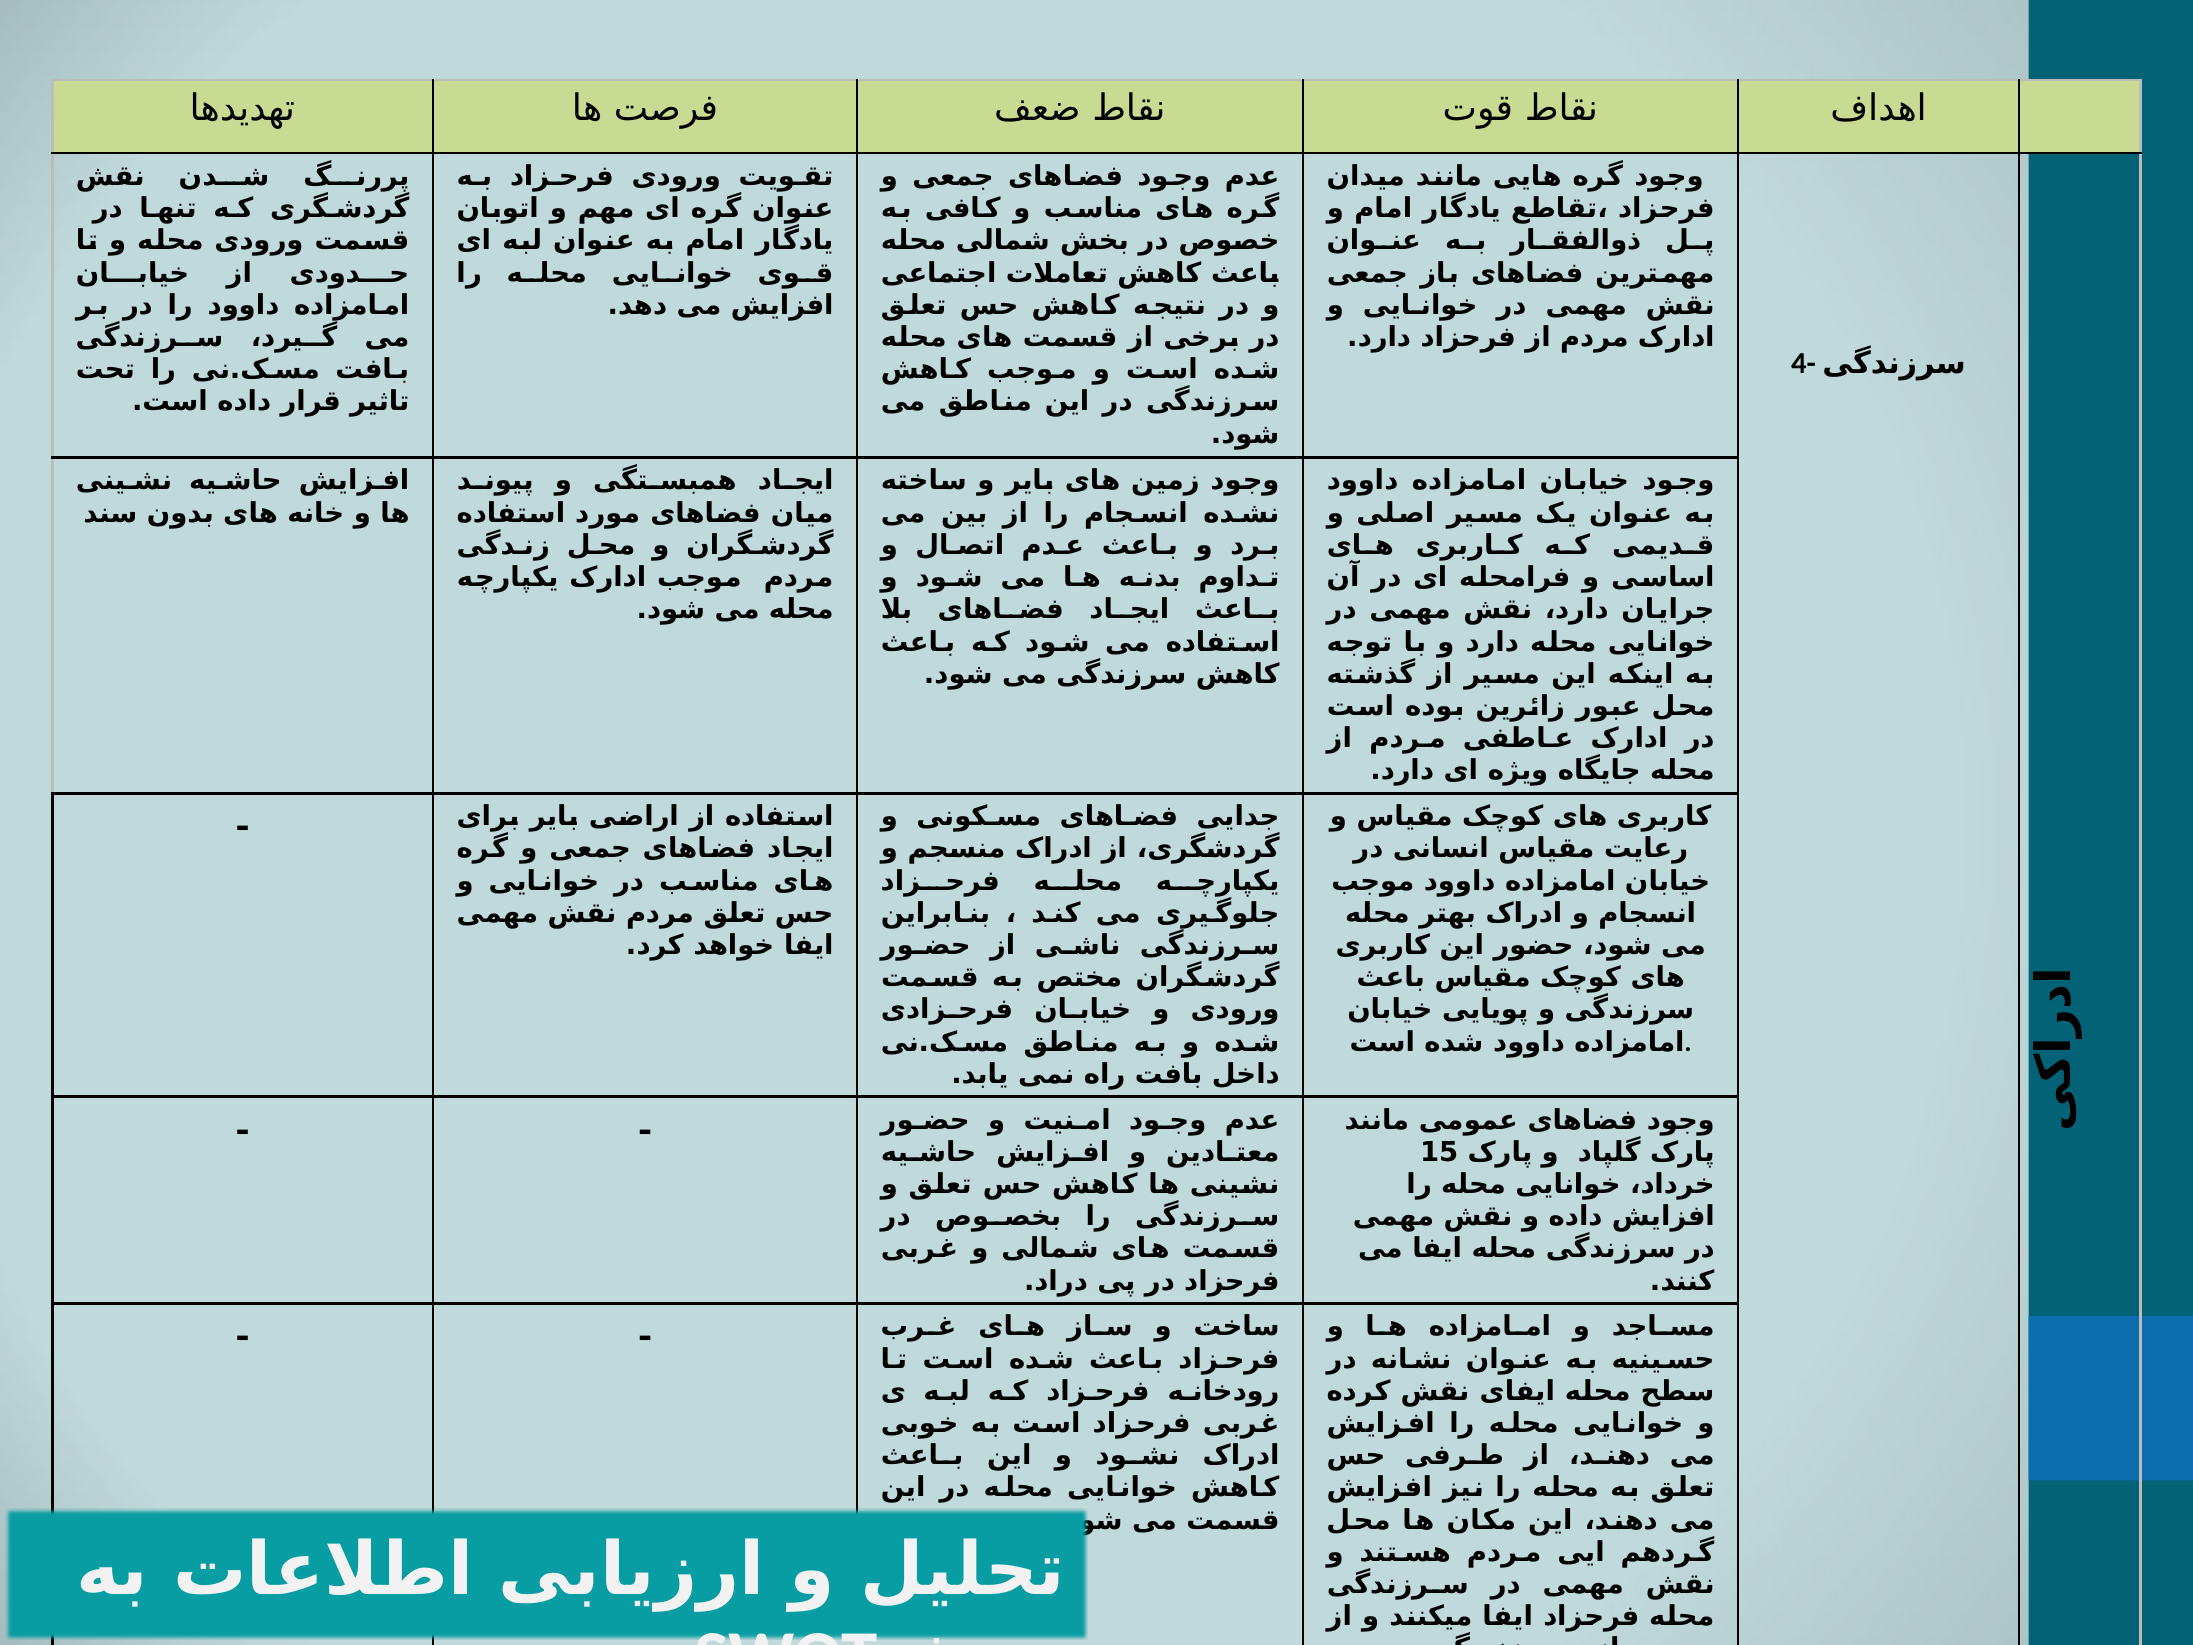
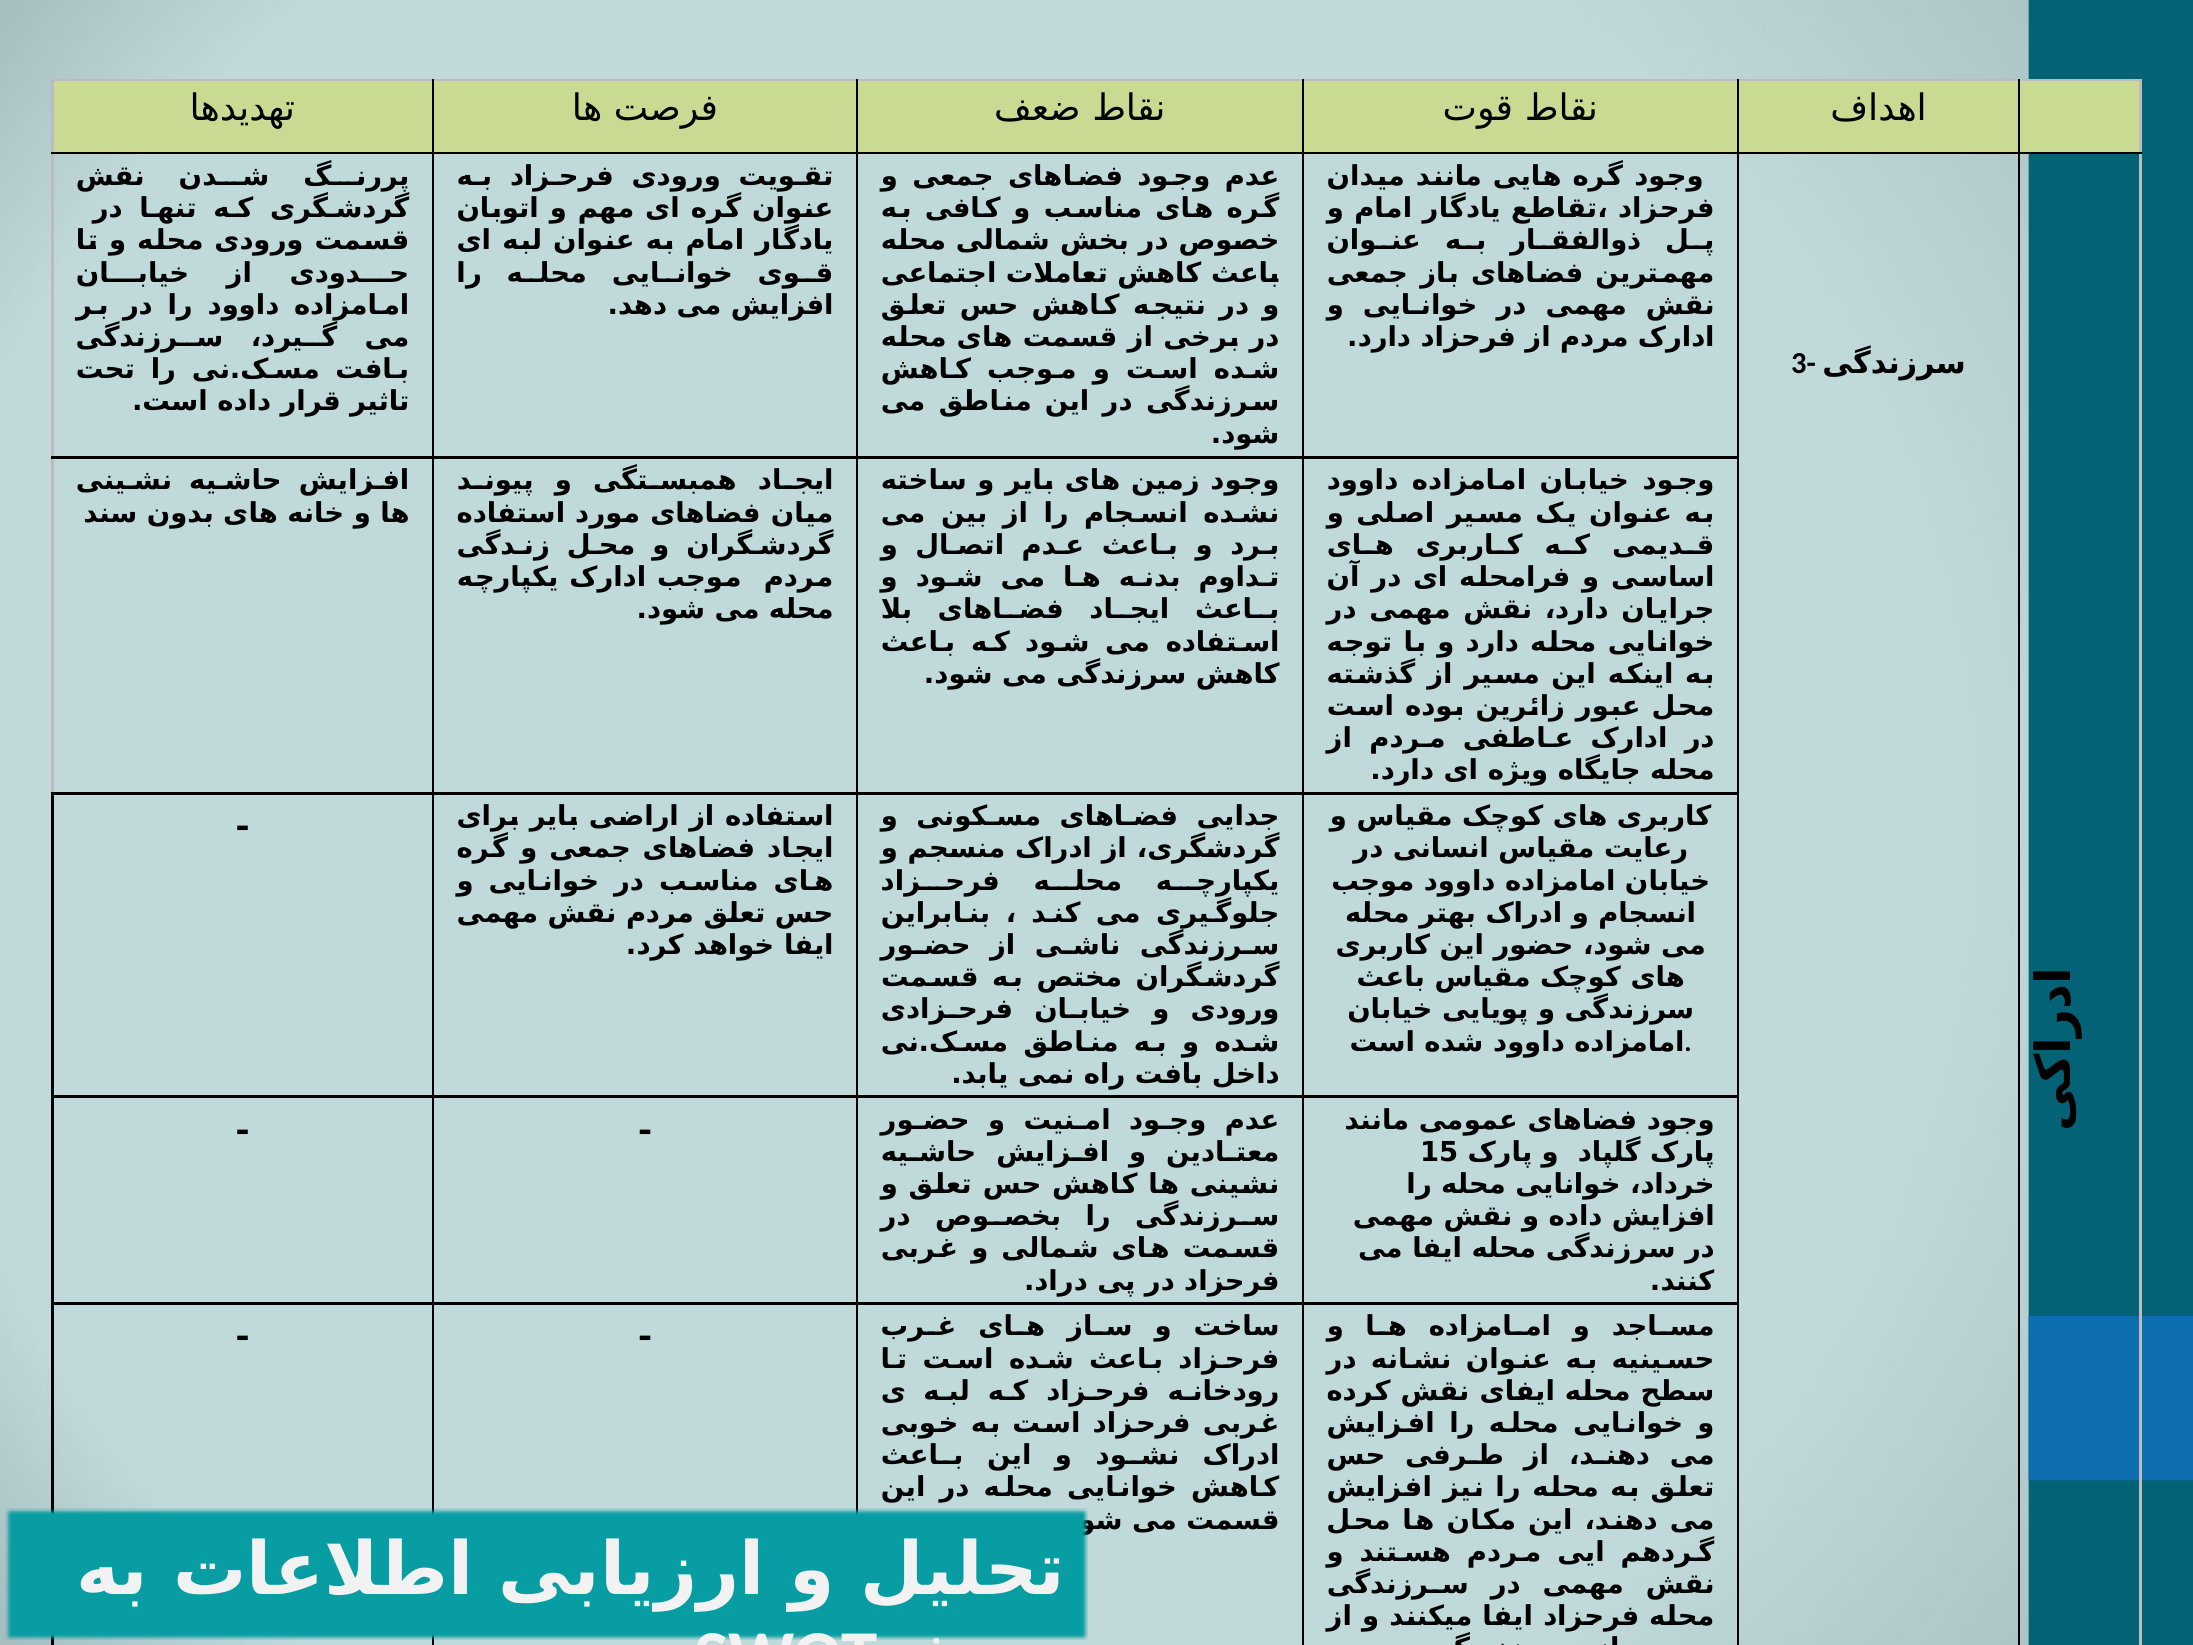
4-: 4- -> 3-
